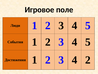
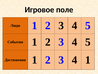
4 2: 2 -> 1
